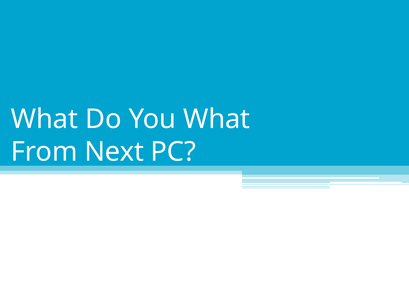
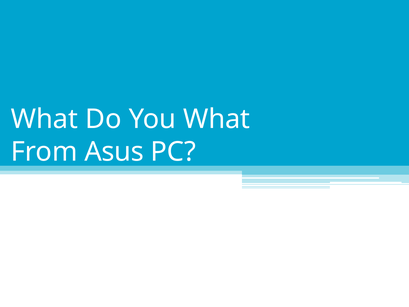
Next: Next -> Asus
